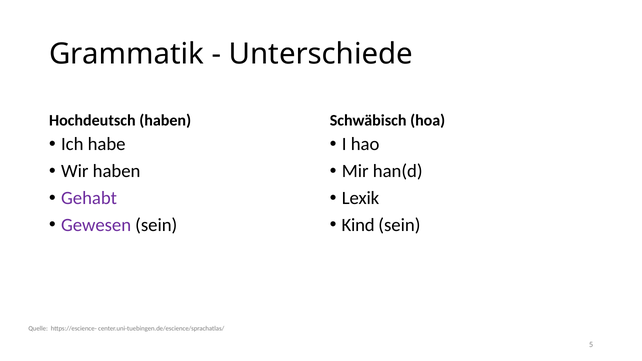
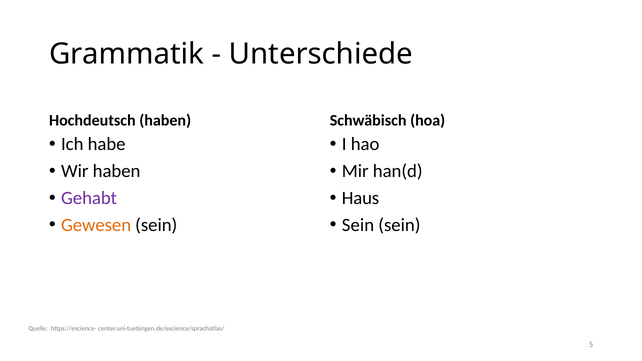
Lexik: Lexik -> Haus
Gewesen colour: purple -> orange
Kind at (358, 225): Kind -> Sein
